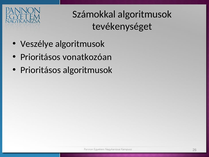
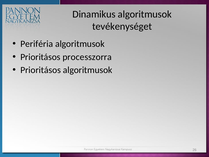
Számokkal: Számokkal -> Dinamikus
Veszélye: Veszélye -> Periféria
vonatkozóan: vonatkozóan -> processzorra
